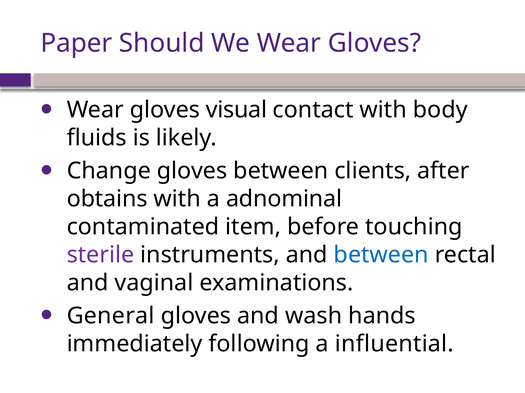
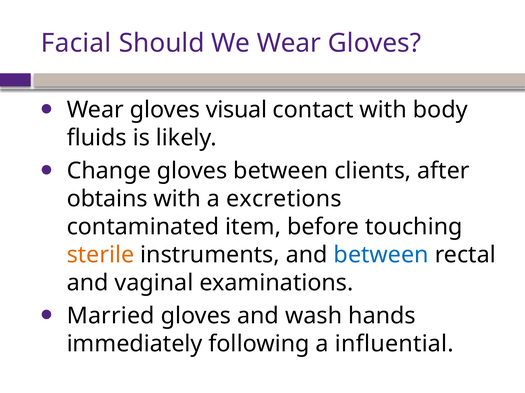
Paper: Paper -> Facial
adnominal: adnominal -> excretions
sterile colour: purple -> orange
General: General -> Married
